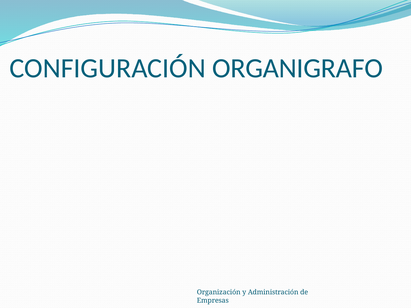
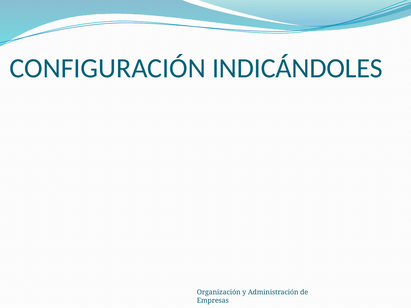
ORGANIGRAFO: ORGANIGRAFO -> INDICÁNDOLES
